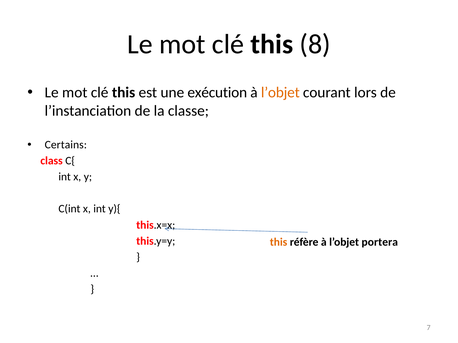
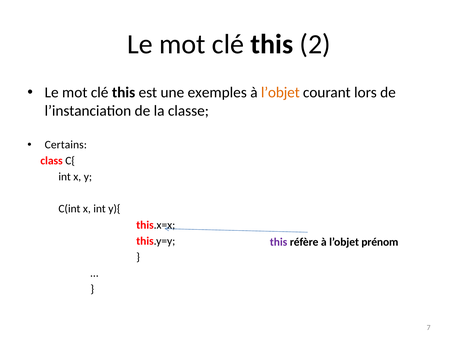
8: 8 -> 2
exécution: exécution -> exemples
this at (279, 242) colour: orange -> purple
portera: portera -> prénom
